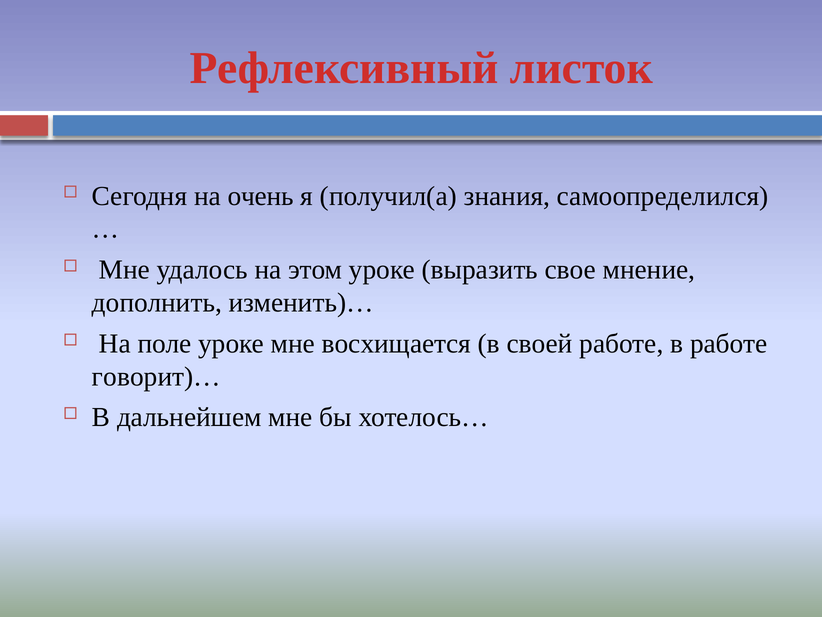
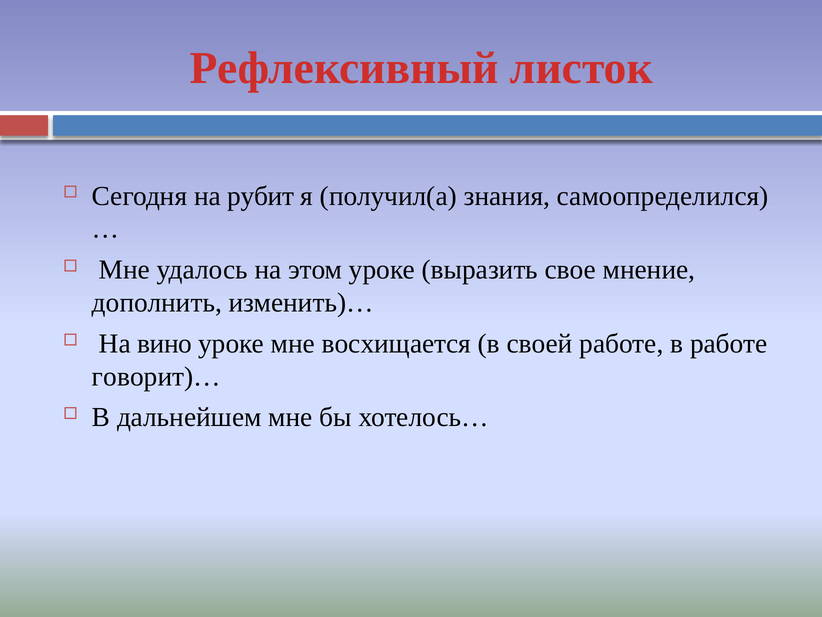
очень: очень -> рубит
поле: поле -> вино
